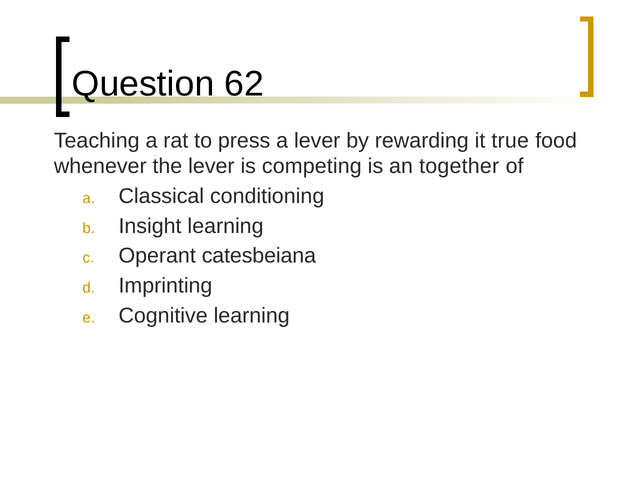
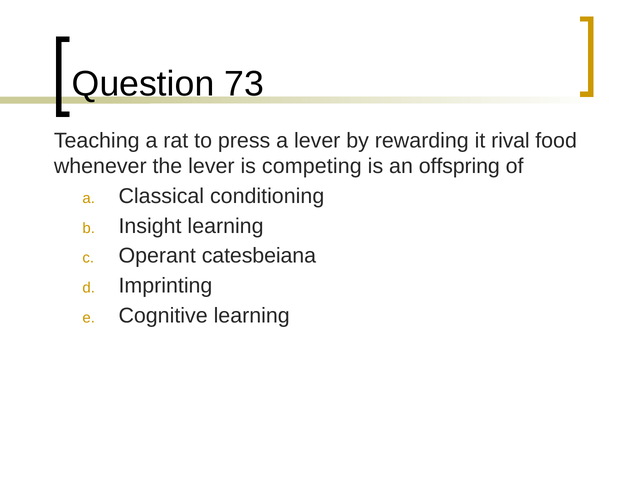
62: 62 -> 73
true: true -> rival
together: together -> offspring
